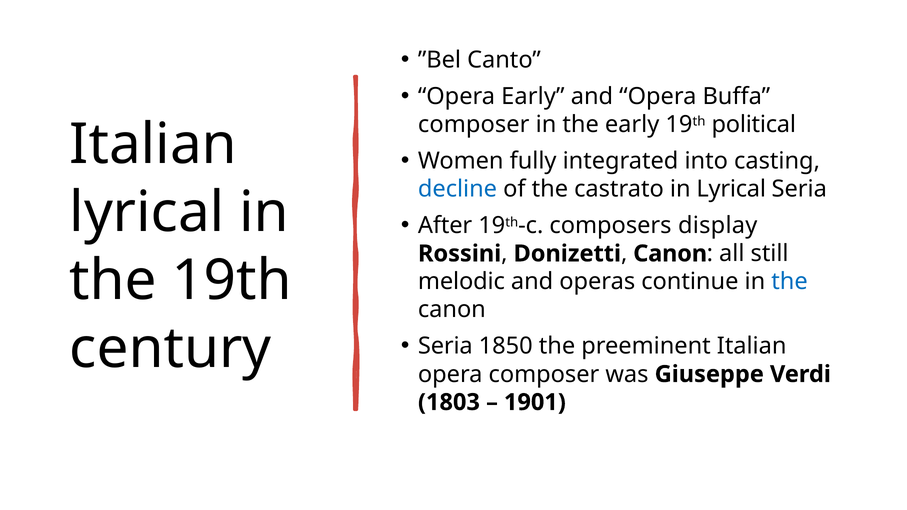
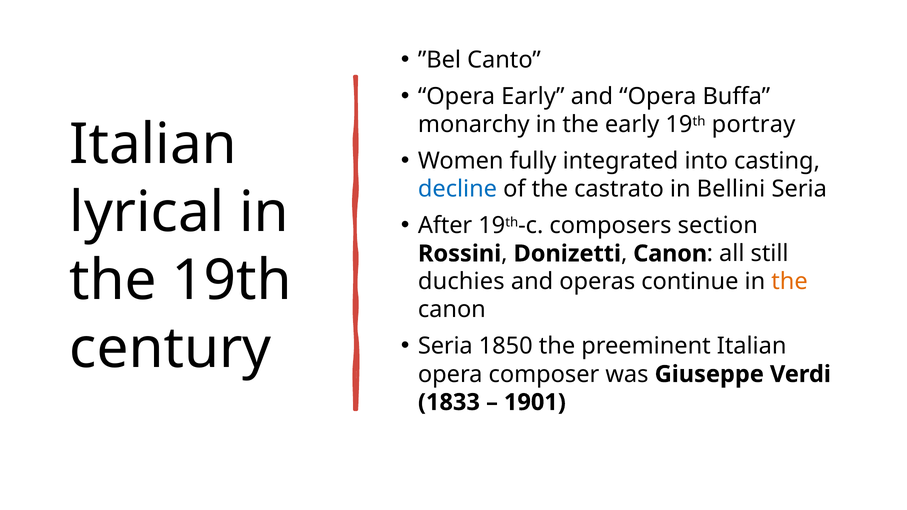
composer at (474, 125): composer -> monarchy
political: political -> portray
in Lyrical: Lyrical -> Bellini
display: display -> section
melodic: melodic -> duchies
the at (790, 282) colour: blue -> orange
1803: 1803 -> 1833
